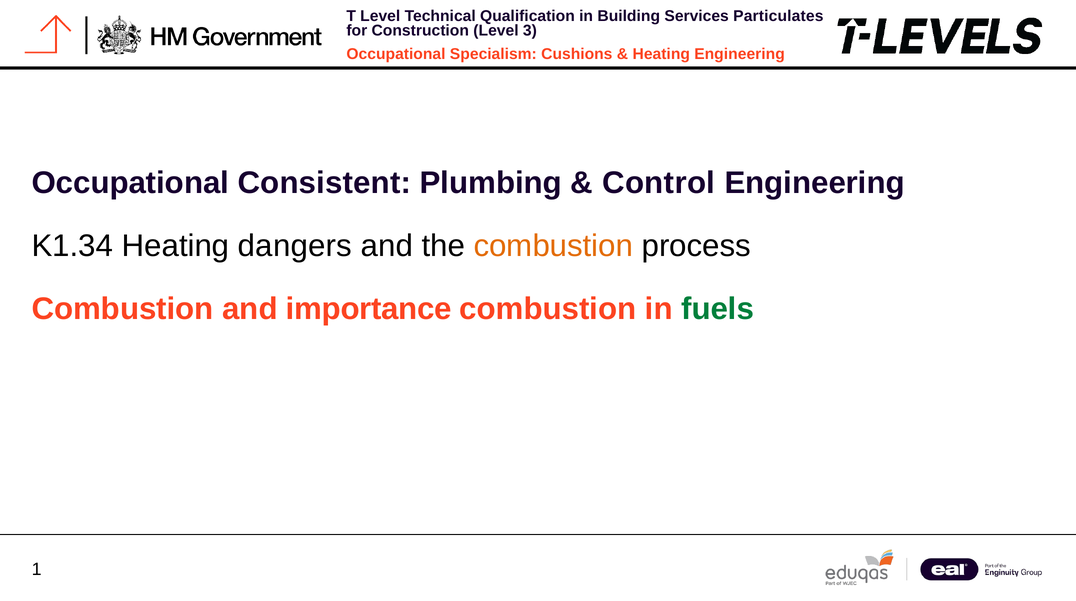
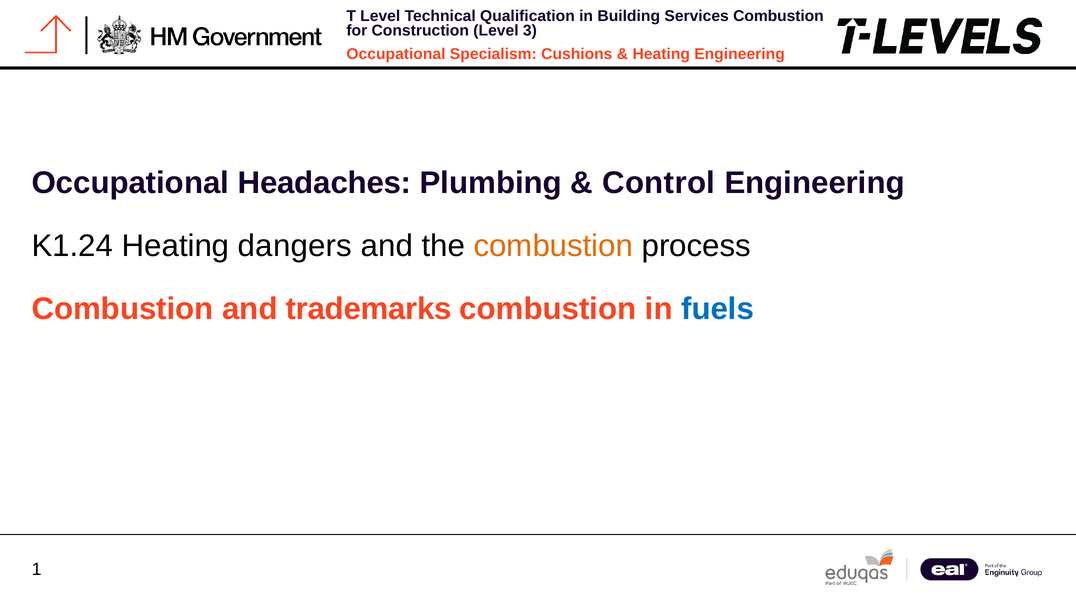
Particulates at (778, 16): Particulates -> Combustion
Consistent: Consistent -> Headaches
K1.34: K1.34 -> K1.24
importance: importance -> trademarks
fuels colour: green -> blue
